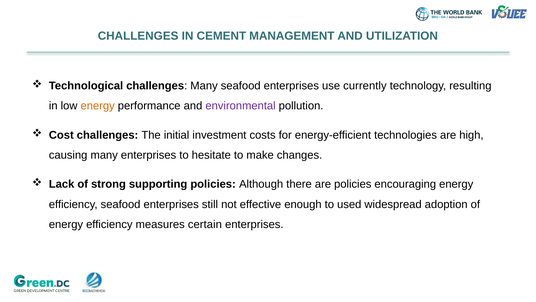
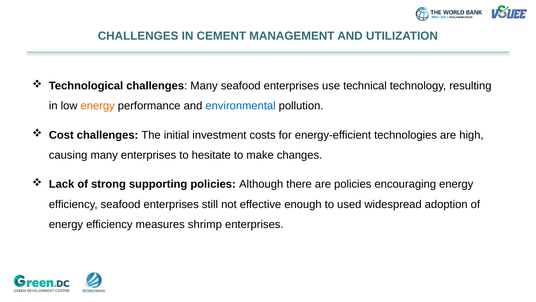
currently: currently -> technical
environmental colour: purple -> blue
certain: certain -> shrimp
